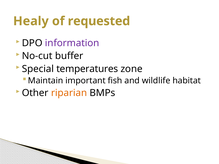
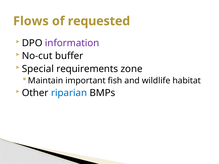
Healy: Healy -> Flows
temperatures: temperatures -> requirements
riparian colour: orange -> blue
